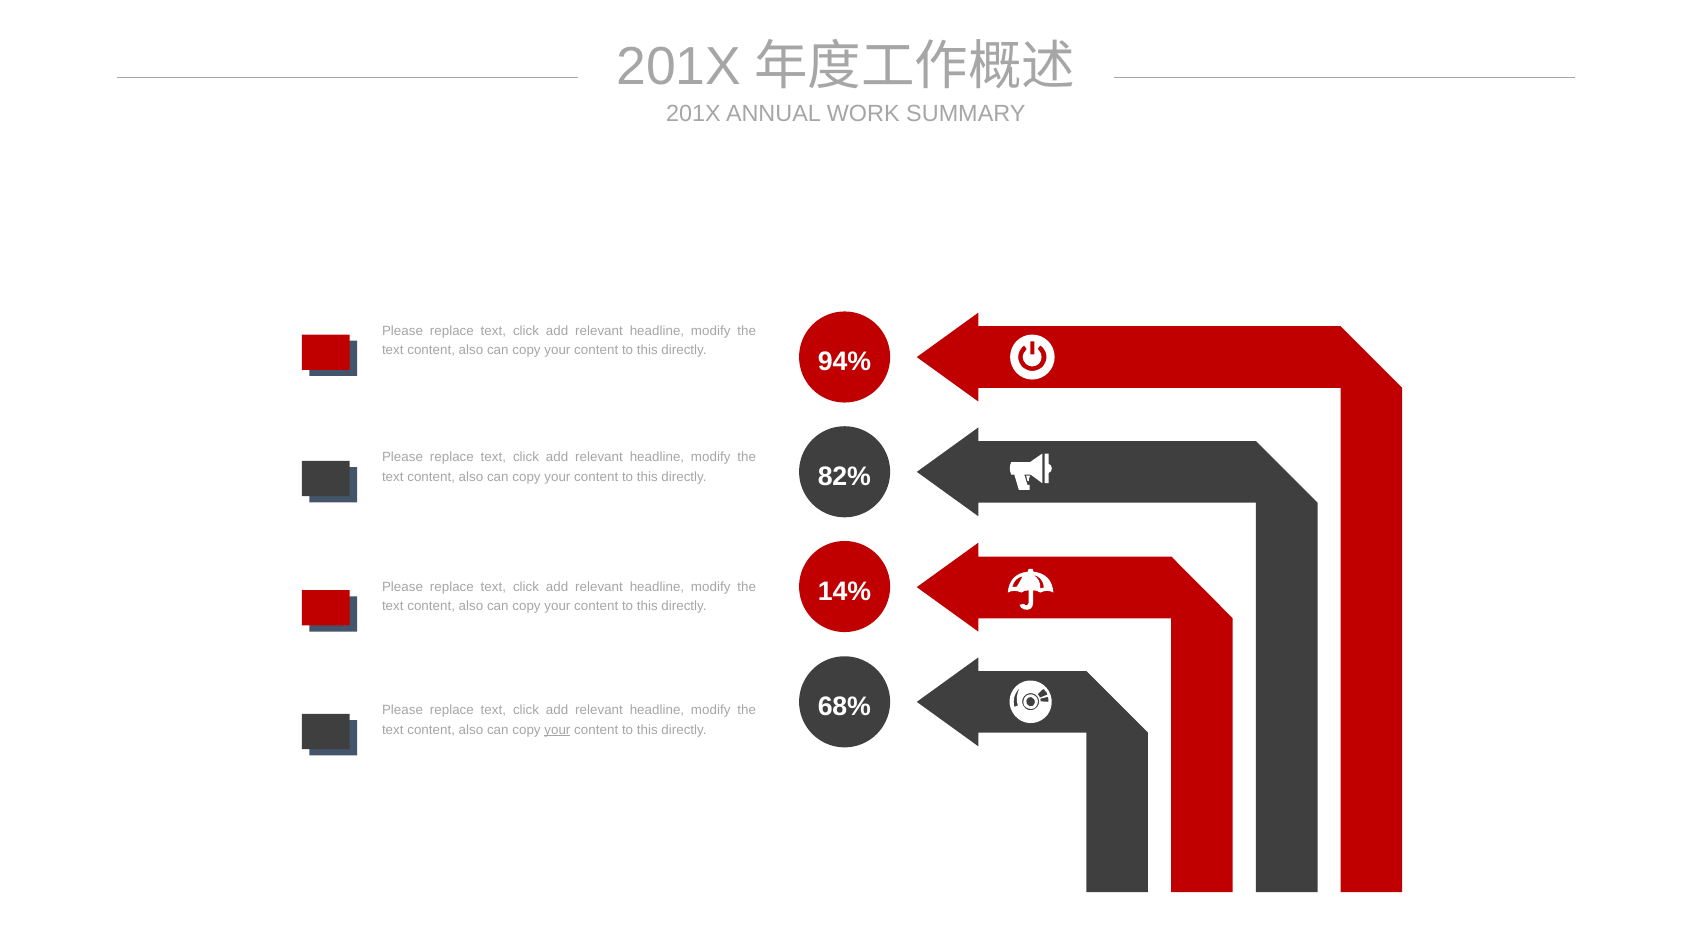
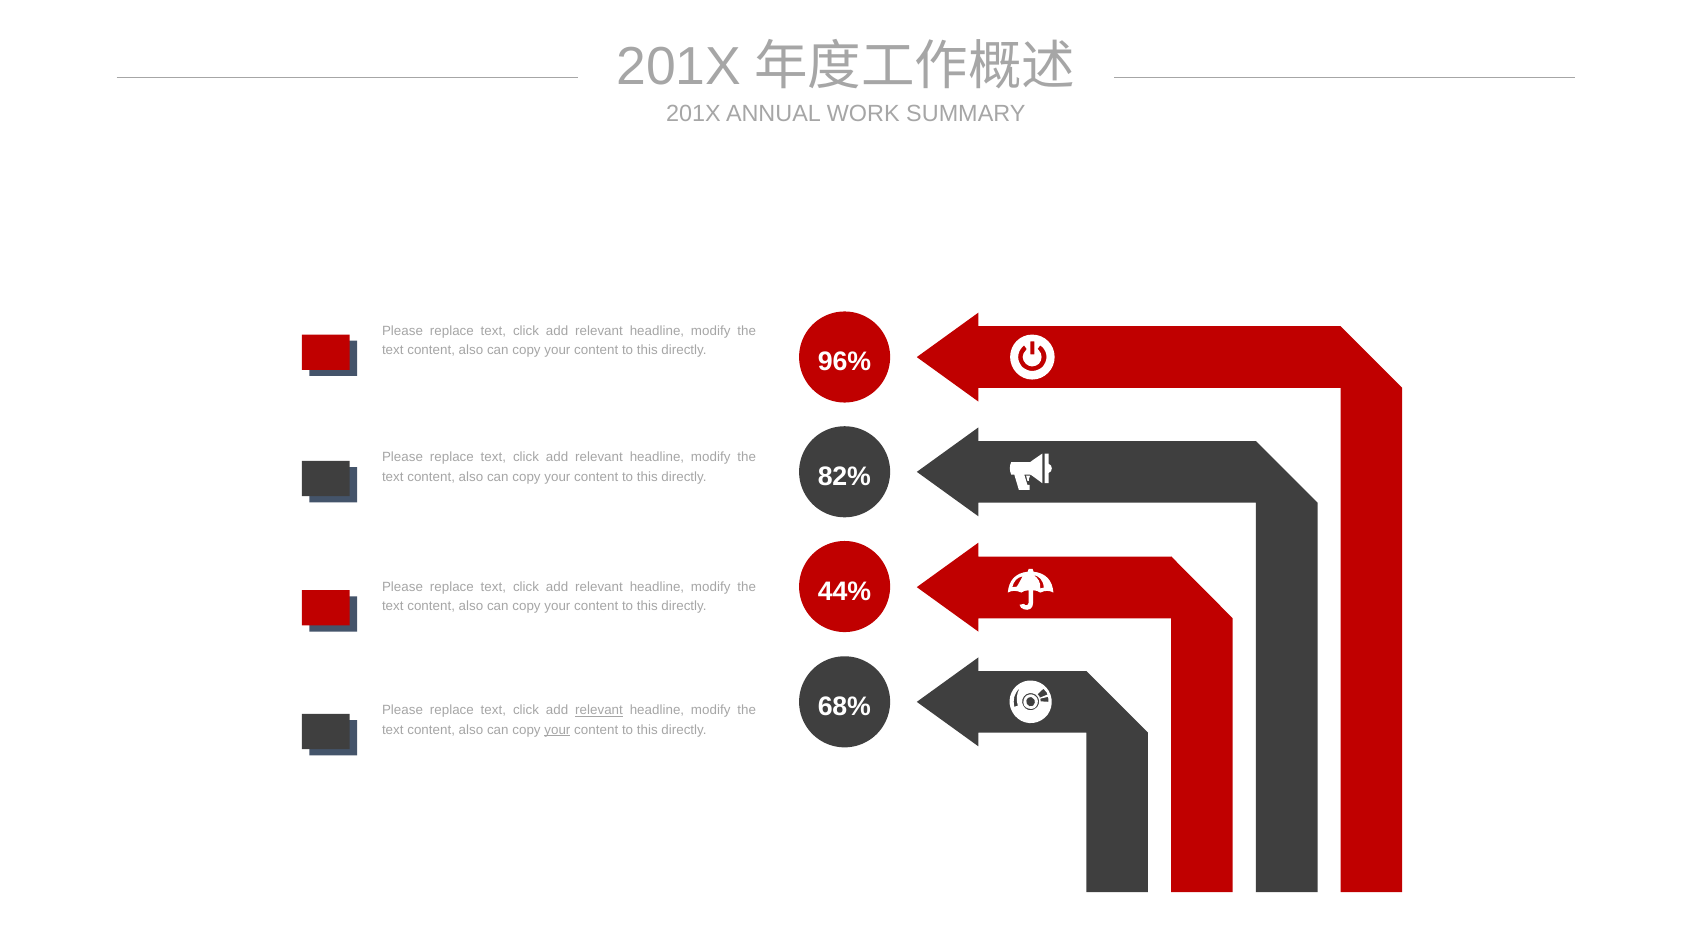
94%: 94% -> 96%
14%: 14% -> 44%
relevant at (599, 710) underline: none -> present
